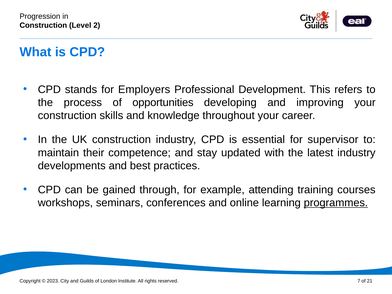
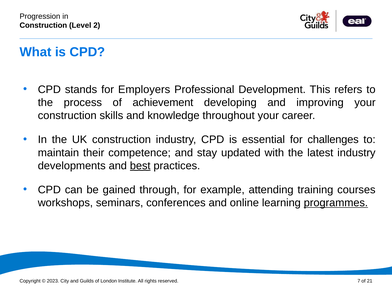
opportunities: opportunities -> achievement
supervisor: supervisor -> challenges
best underline: none -> present
